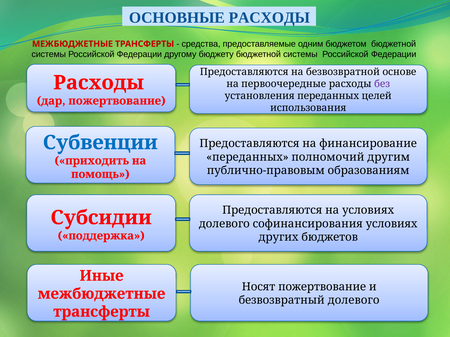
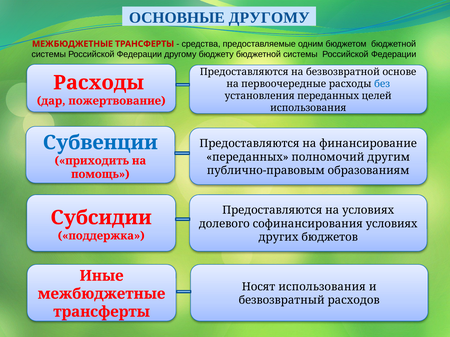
ОСНОВНЫЕ РАСХОДЫ: РАСХОДЫ -> ДРУГОМУ
без colour: purple -> blue
Носят пожертвование: пожертвование -> использования
безвозвратный долевого: долевого -> расходов
